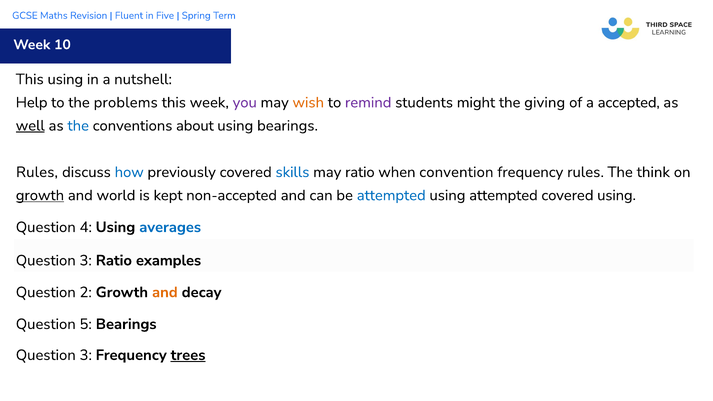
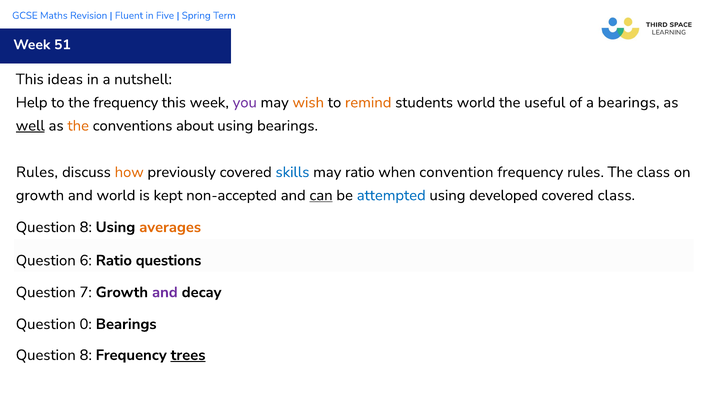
10: 10 -> 51
This using: using -> ideas
the problems: problems -> frequency
remind colour: purple -> orange
students might: might -> world
giving: giving -> useful
a accepted: accepted -> bearings
the at (78, 126) colour: blue -> orange
how colour: blue -> orange
The think: think -> class
growth at (40, 195) underline: present -> none
can underline: none -> present
using attempted: attempted -> developed
covered using: using -> class
4 at (86, 227): 4 -> 8
averages colour: blue -> orange
3 at (86, 260): 3 -> 6
examples: examples -> questions
2: 2 -> 7
and at (165, 292) colour: orange -> purple
5: 5 -> 0
3 at (86, 355): 3 -> 8
